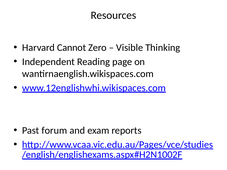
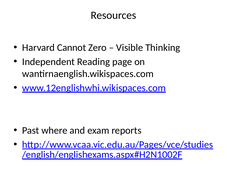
forum: forum -> where
